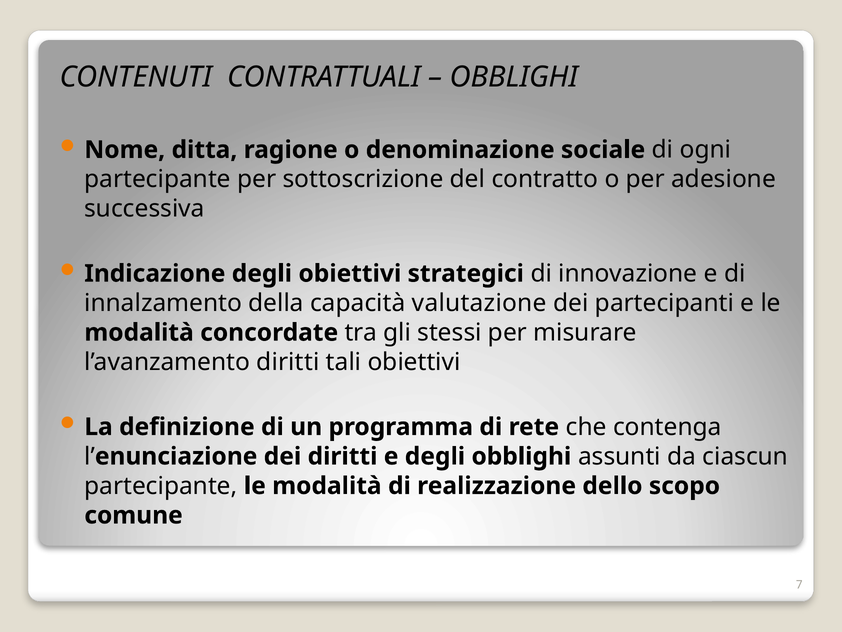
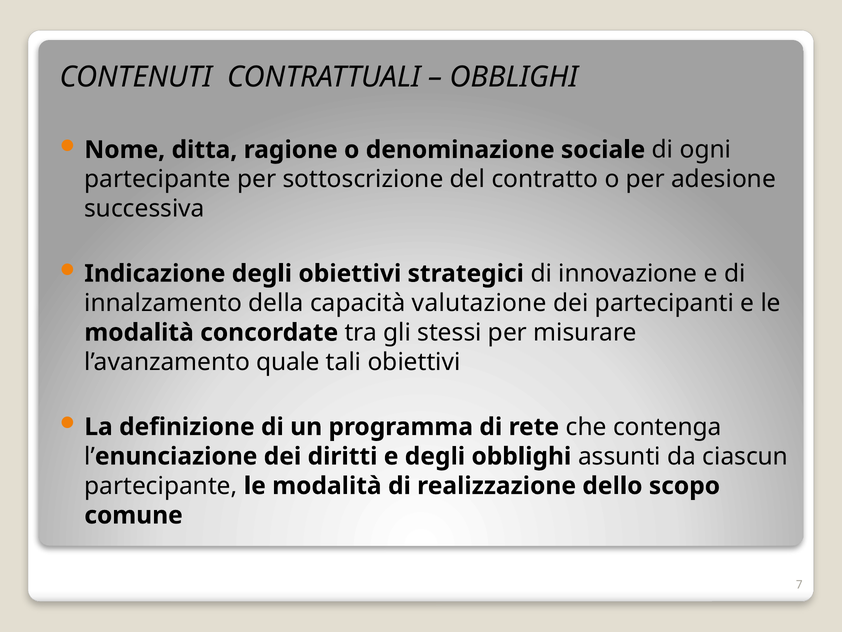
l’avanzamento diritti: diritti -> quale
